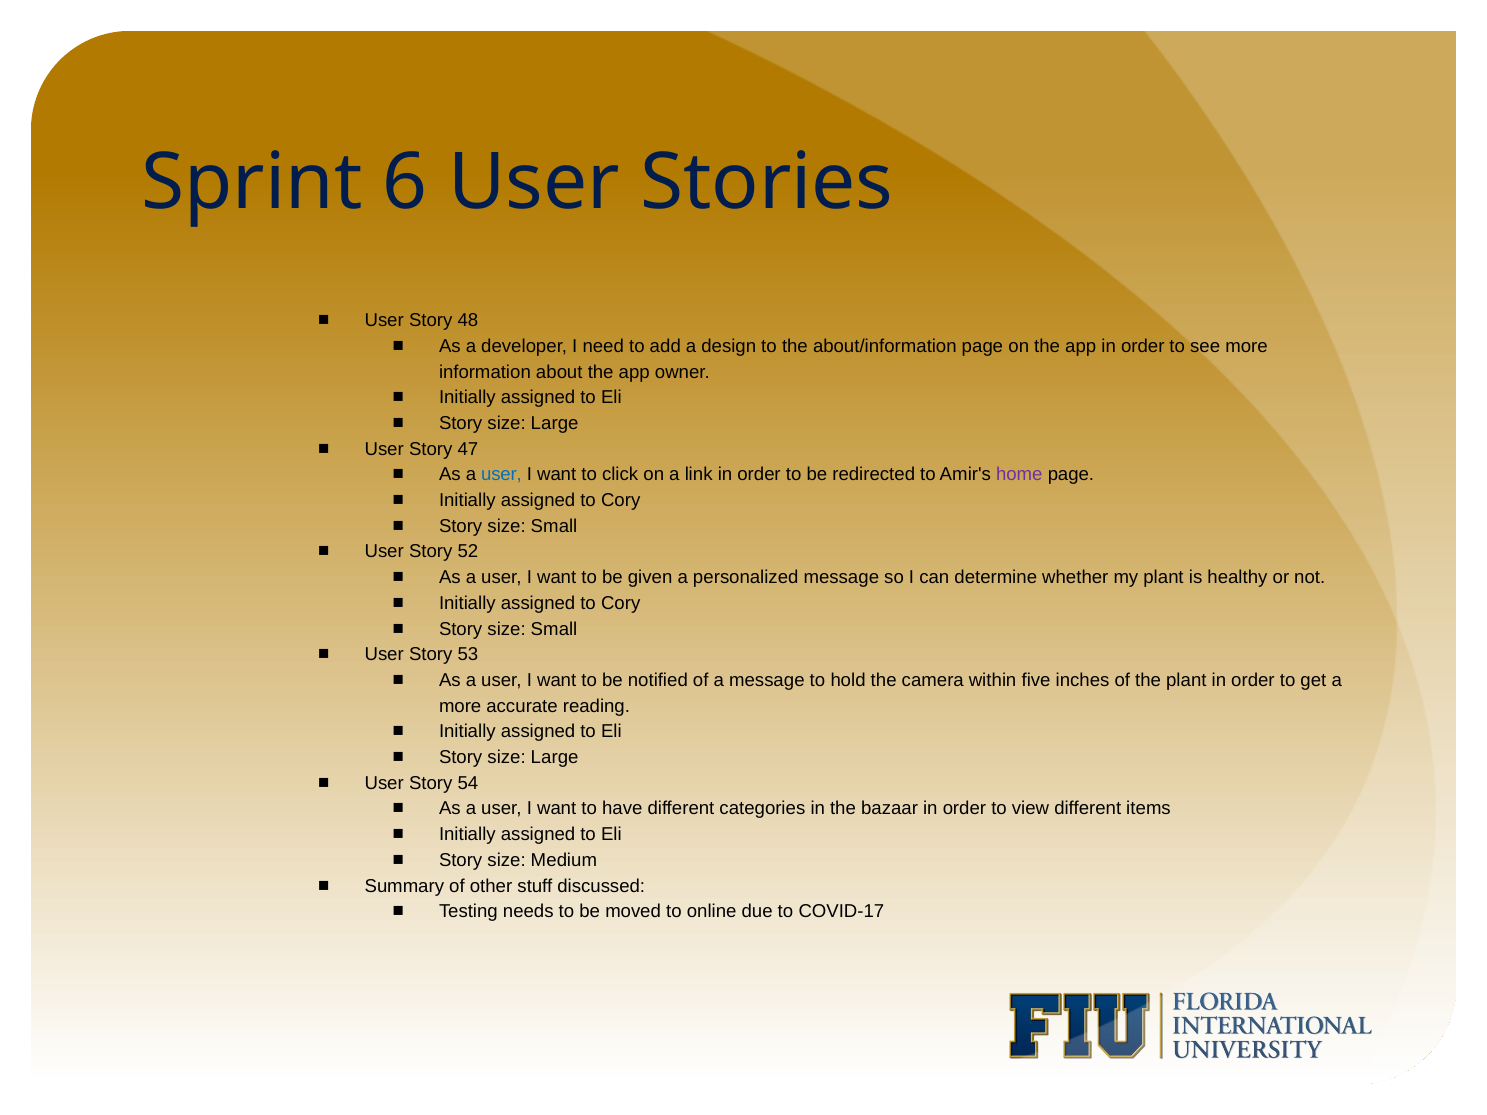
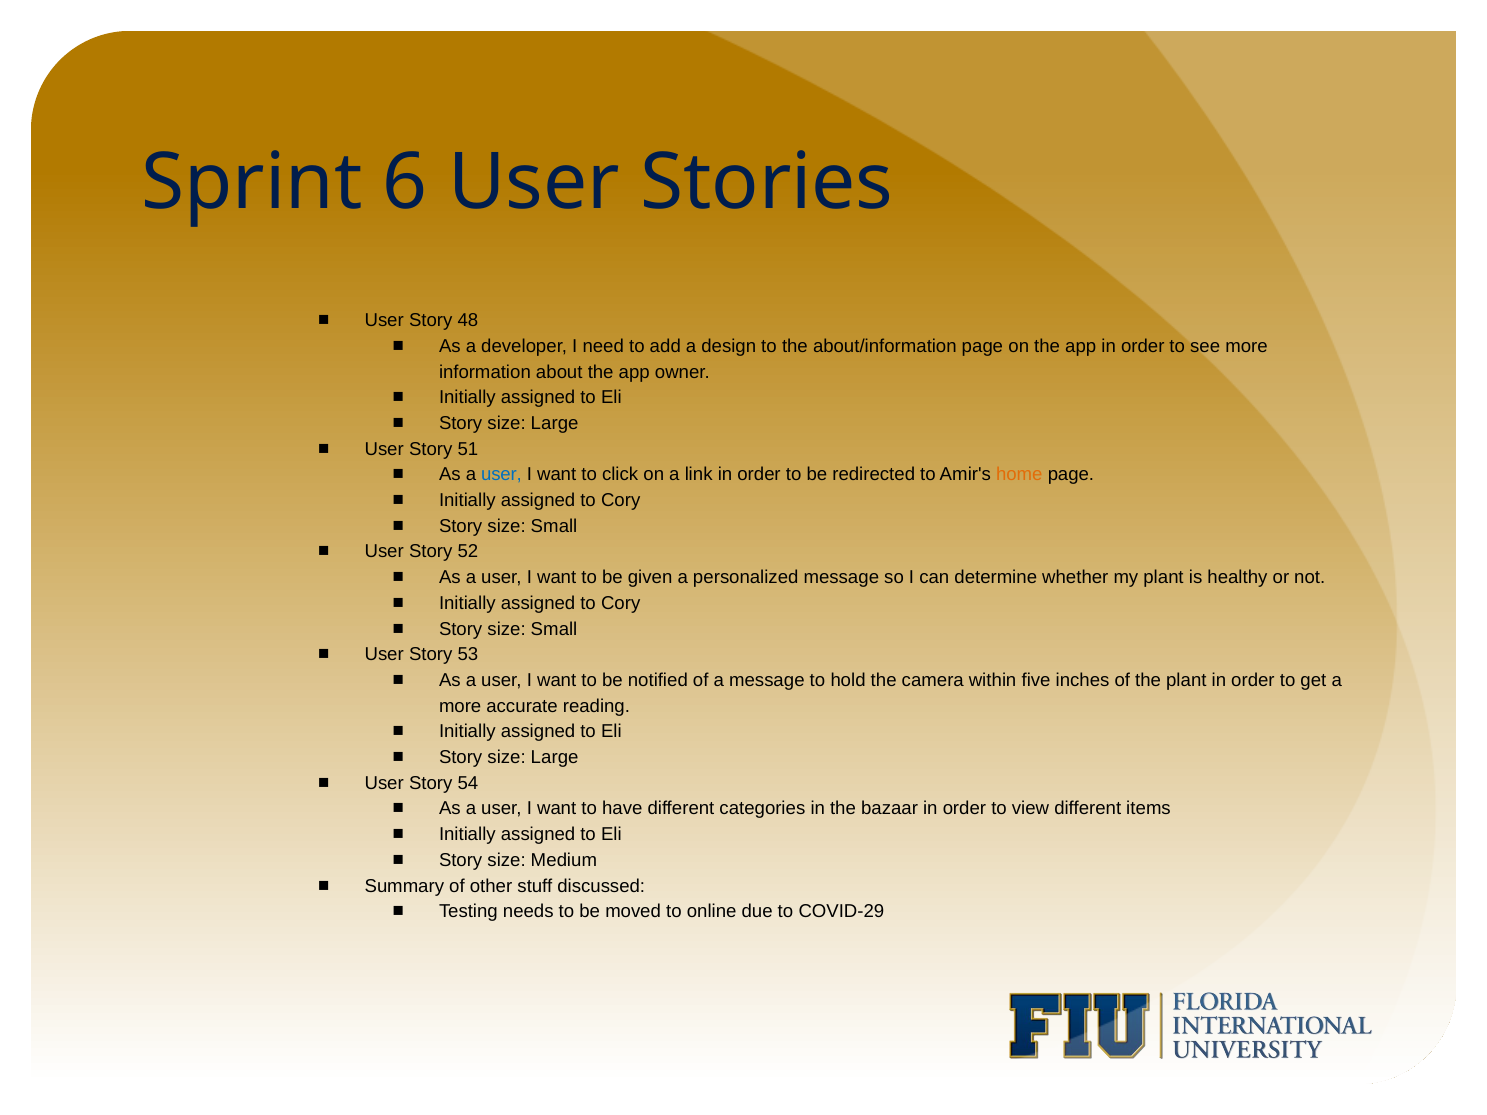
47: 47 -> 51
home colour: purple -> orange
COVID-17: COVID-17 -> COVID-29
